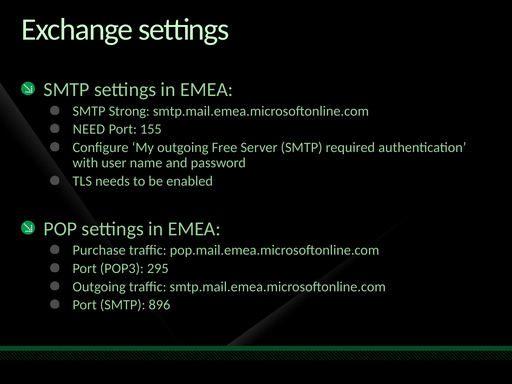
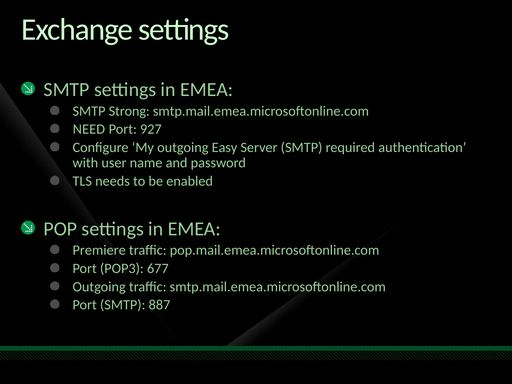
155: 155 -> 927
Free: Free -> Easy
Purchase: Purchase -> Premiere
295: 295 -> 677
896: 896 -> 887
